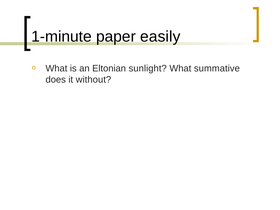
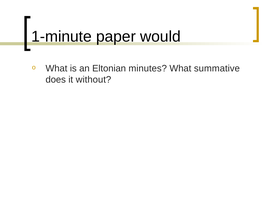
easily: easily -> would
sunlight: sunlight -> minutes
